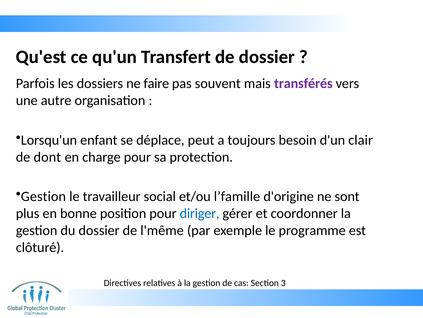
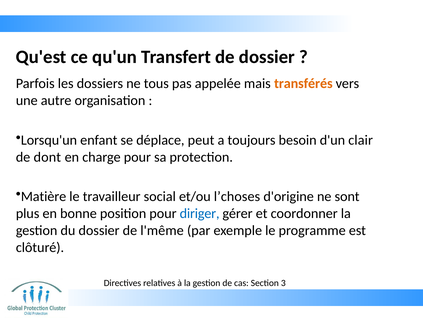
faire: faire -> tous
souvent: souvent -> appelée
transférés colour: purple -> orange
Gestion at (43, 196): Gestion -> Matière
l’famille: l’famille -> l’choses
